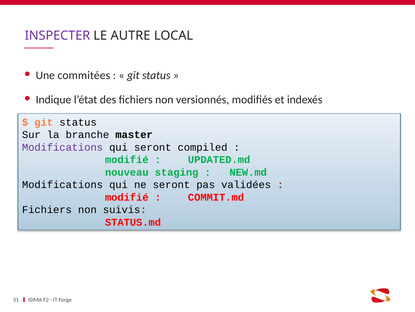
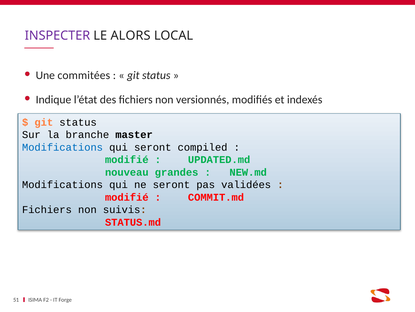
AUTRE: AUTRE -> ALORS
Modifications at (63, 147) colour: purple -> blue
staging: staging -> grandes
